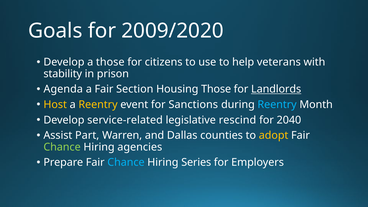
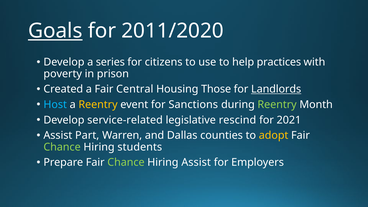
Goals underline: none -> present
2009/2020: 2009/2020 -> 2011/2020
a those: those -> series
veterans: veterans -> practices
stability: stability -> poverty
Agenda: Agenda -> Created
Section: Section -> Central
Host colour: yellow -> light blue
Reentry at (277, 105) colour: light blue -> light green
2040: 2040 -> 2021
agencies: agencies -> students
Chance at (126, 162) colour: light blue -> light green
Hiring Series: Series -> Assist
